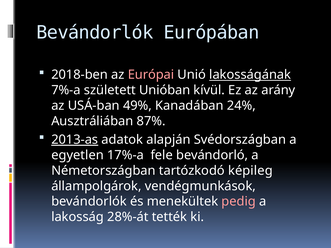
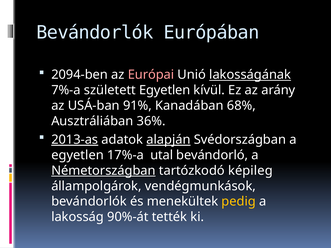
2018-ben: 2018-ben -> 2094-ben
született Unióban: Unióban -> Egyetlen
49%: 49% -> 91%
24%: 24% -> 68%
87%: 87% -> 36%
alapján underline: none -> present
fele: fele -> utal
Németországban underline: none -> present
pedig colour: pink -> yellow
28%-át: 28%-át -> 90%-át
